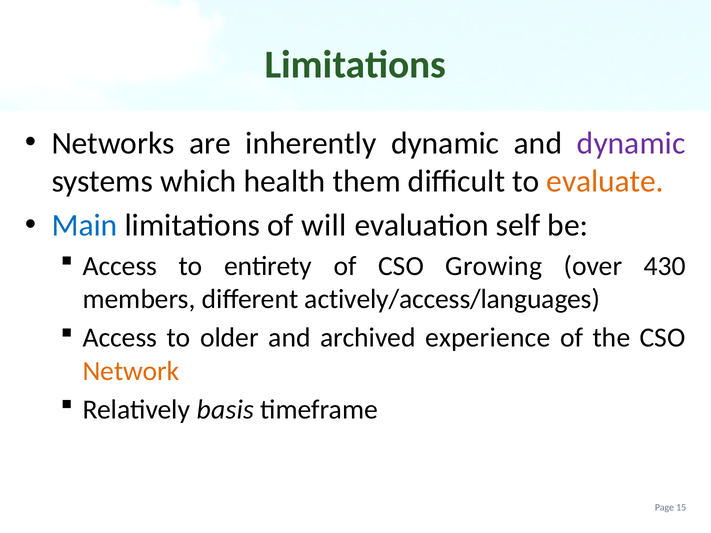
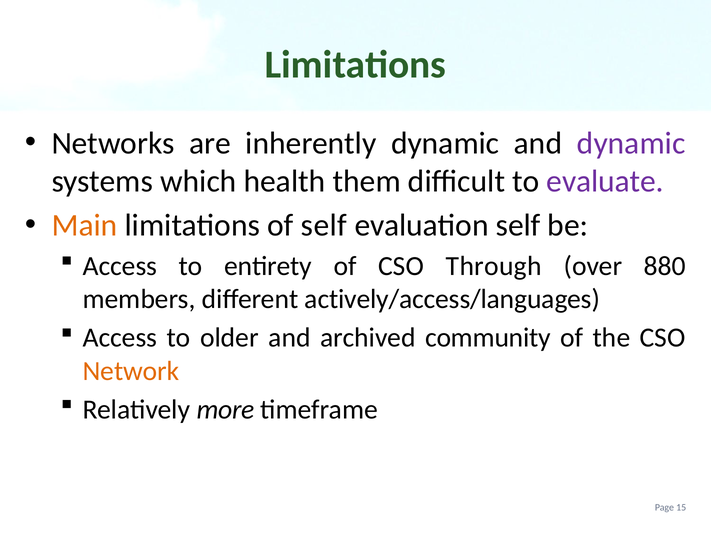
evaluate colour: orange -> purple
Main colour: blue -> orange
of will: will -> self
Growing: Growing -> Through
430: 430 -> 880
experience: experience -> community
basis: basis -> more
